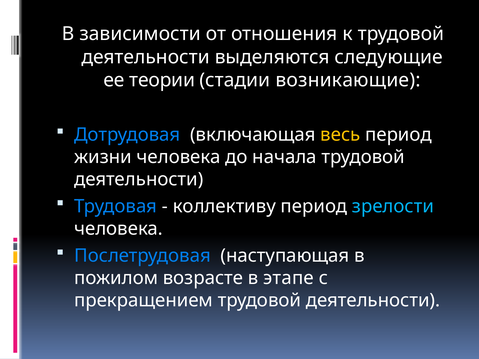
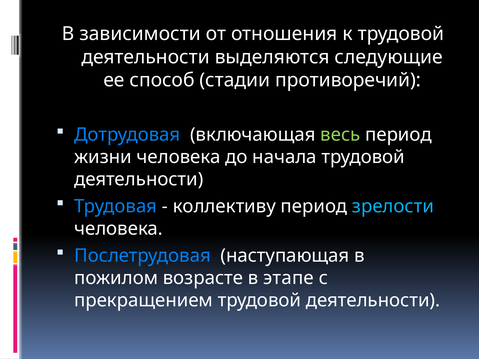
теории: теории -> способ
возникающие: возникающие -> противоречий
весь colour: yellow -> light green
